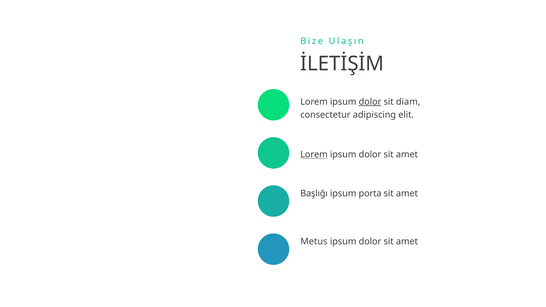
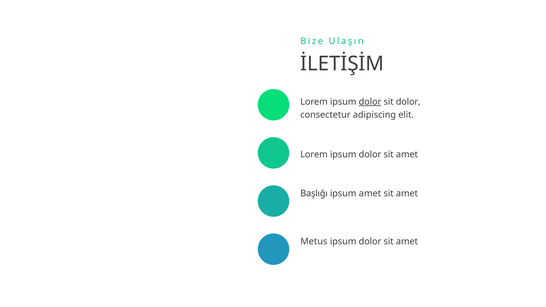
sit diam: diam -> dolor
Lorem at (314, 155) underline: present -> none
ipsum porta: porta -> amet
